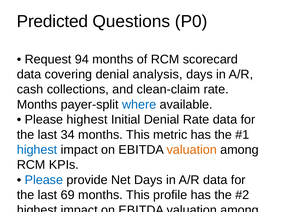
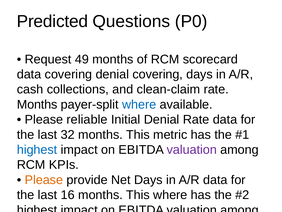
94: 94 -> 49
denial analysis: analysis -> covering
Please highest: highest -> reliable
34: 34 -> 32
valuation at (192, 149) colour: orange -> purple
Please at (44, 179) colour: blue -> orange
69: 69 -> 16
This profile: profile -> where
